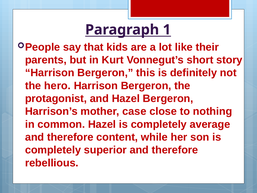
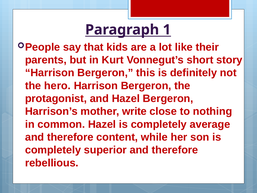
case: case -> write
